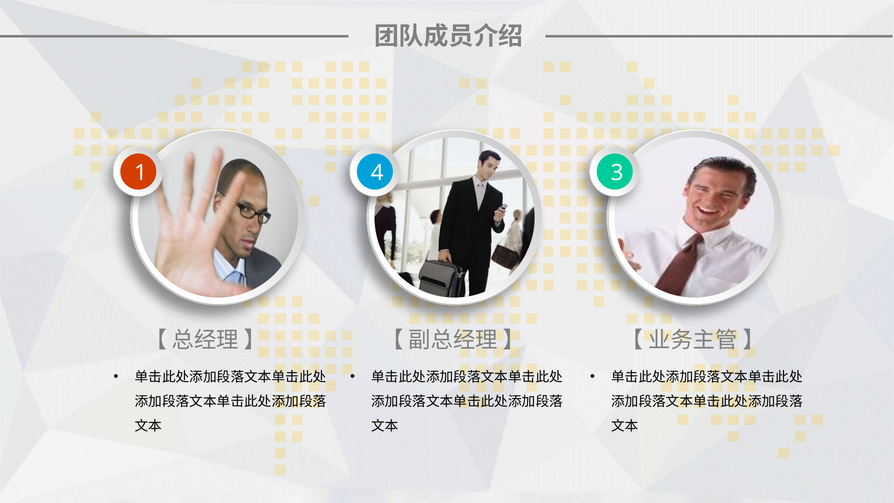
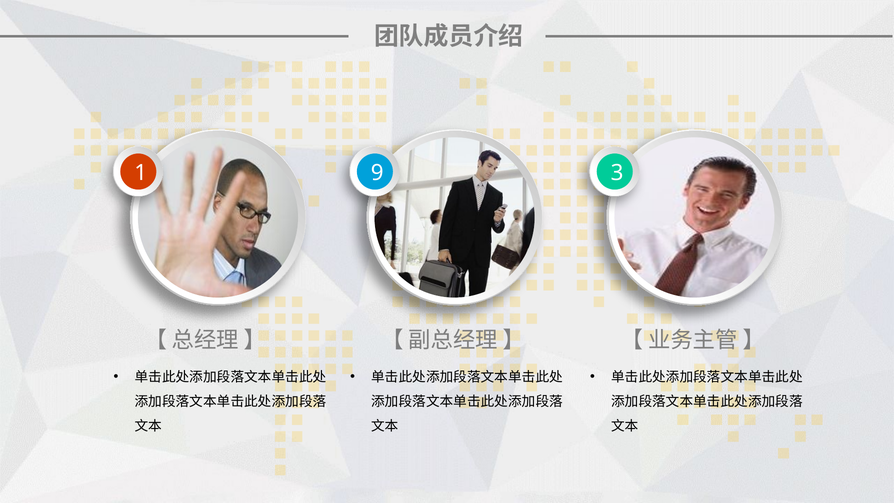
4: 4 -> 9
